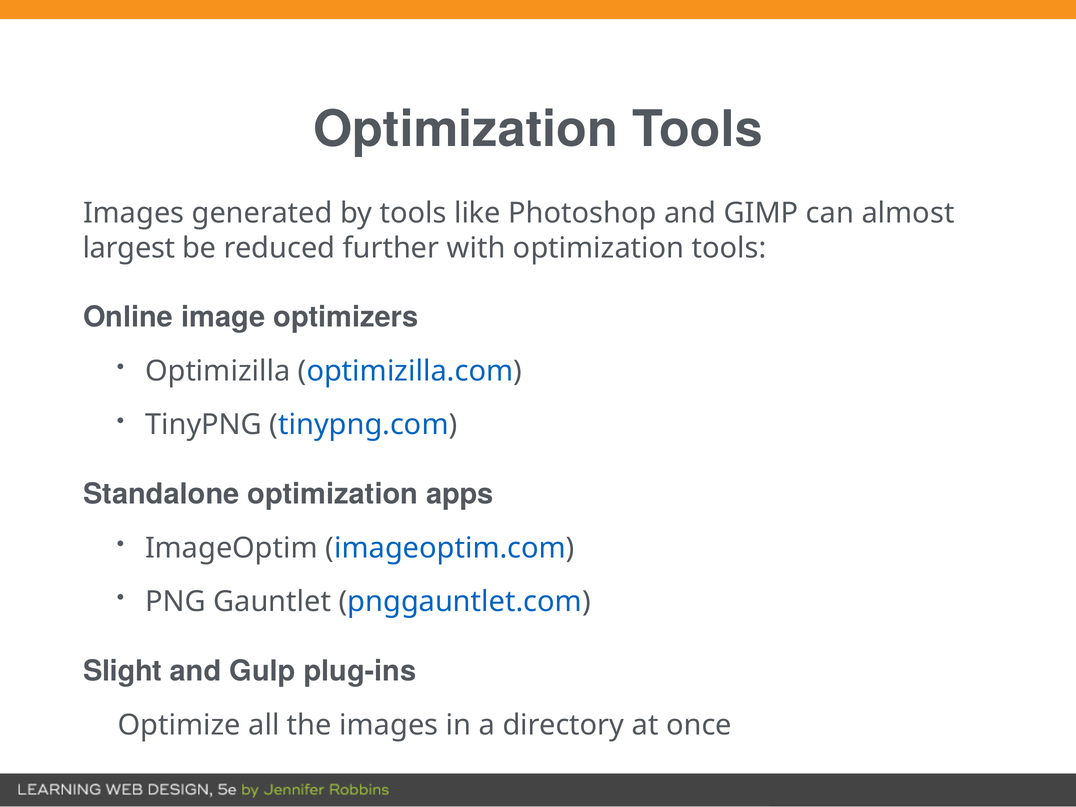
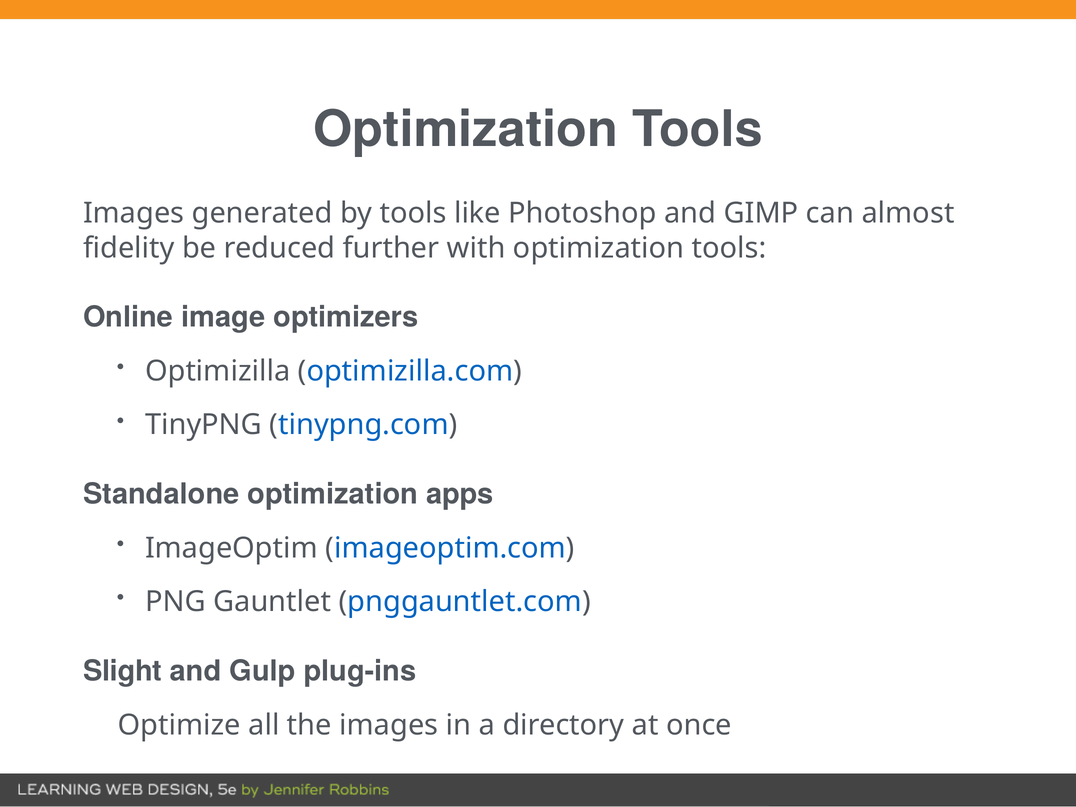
largest: largest -> fidelity
